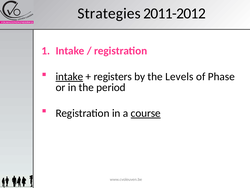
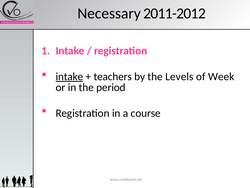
Strategies: Strategies -> Necessary
registers: registers -> teachers
Phase: Phase -> Week
course underline: present -> none
